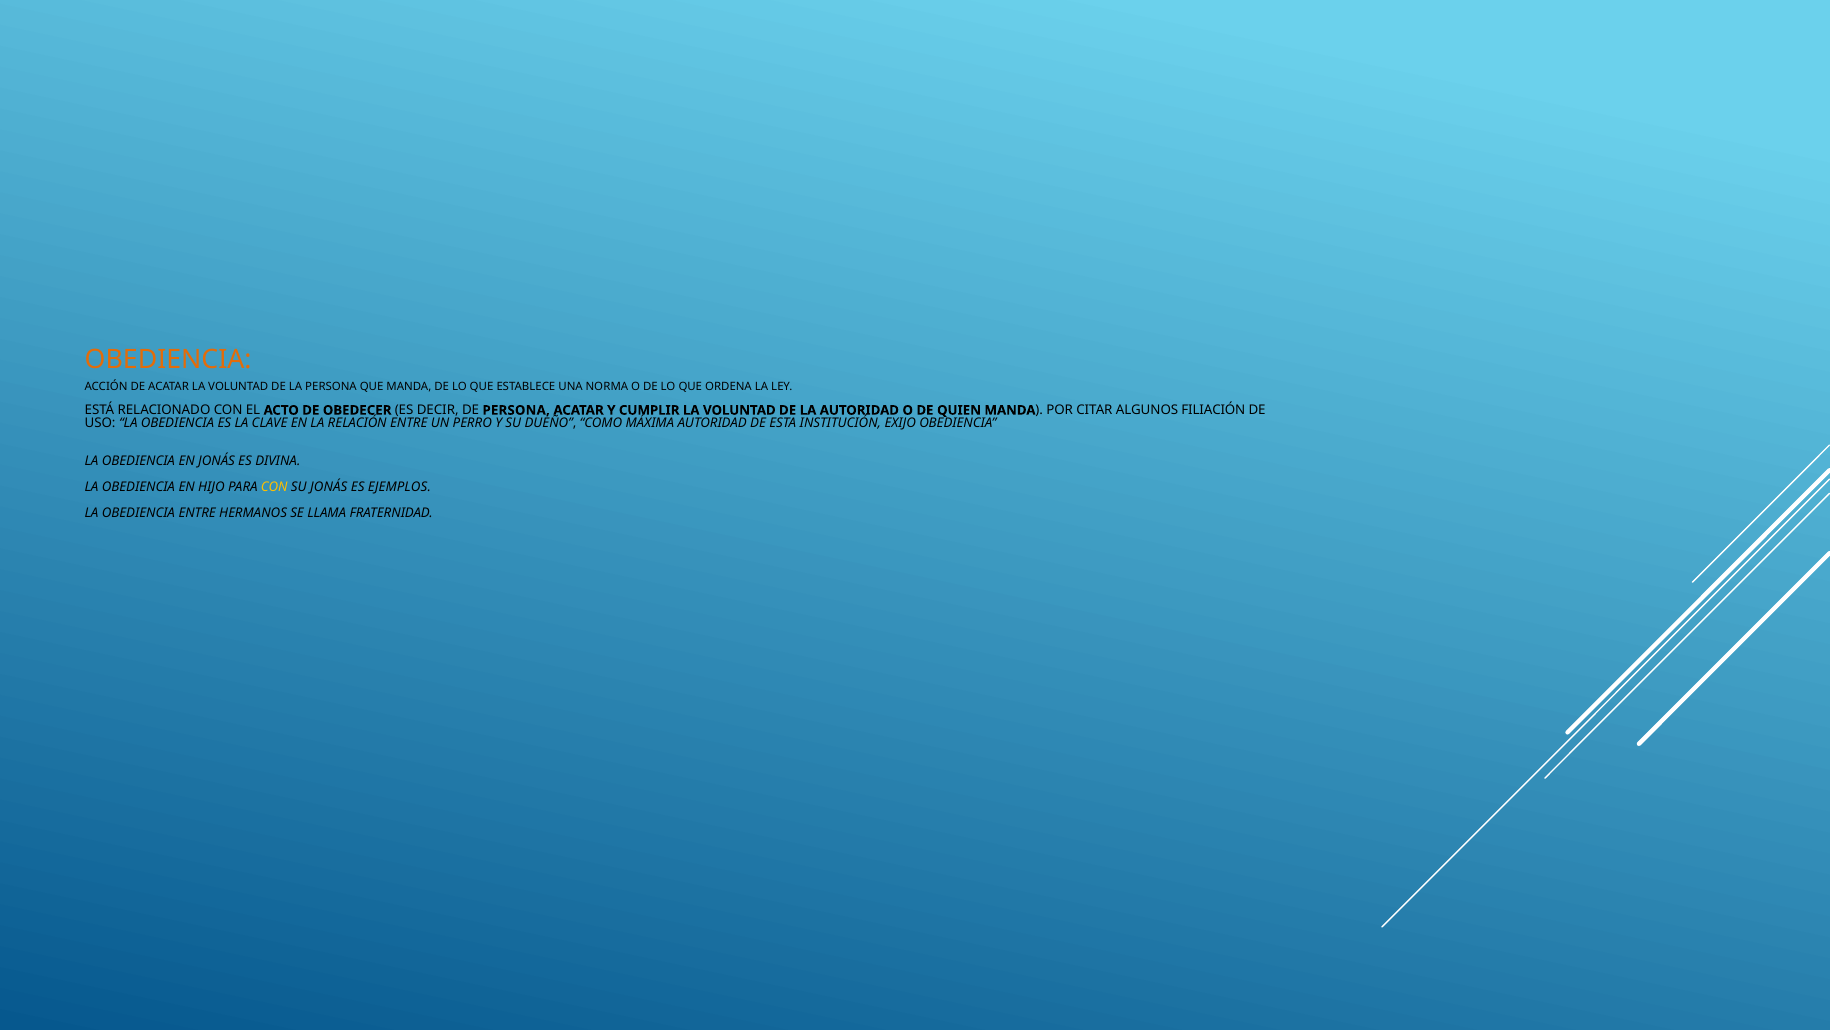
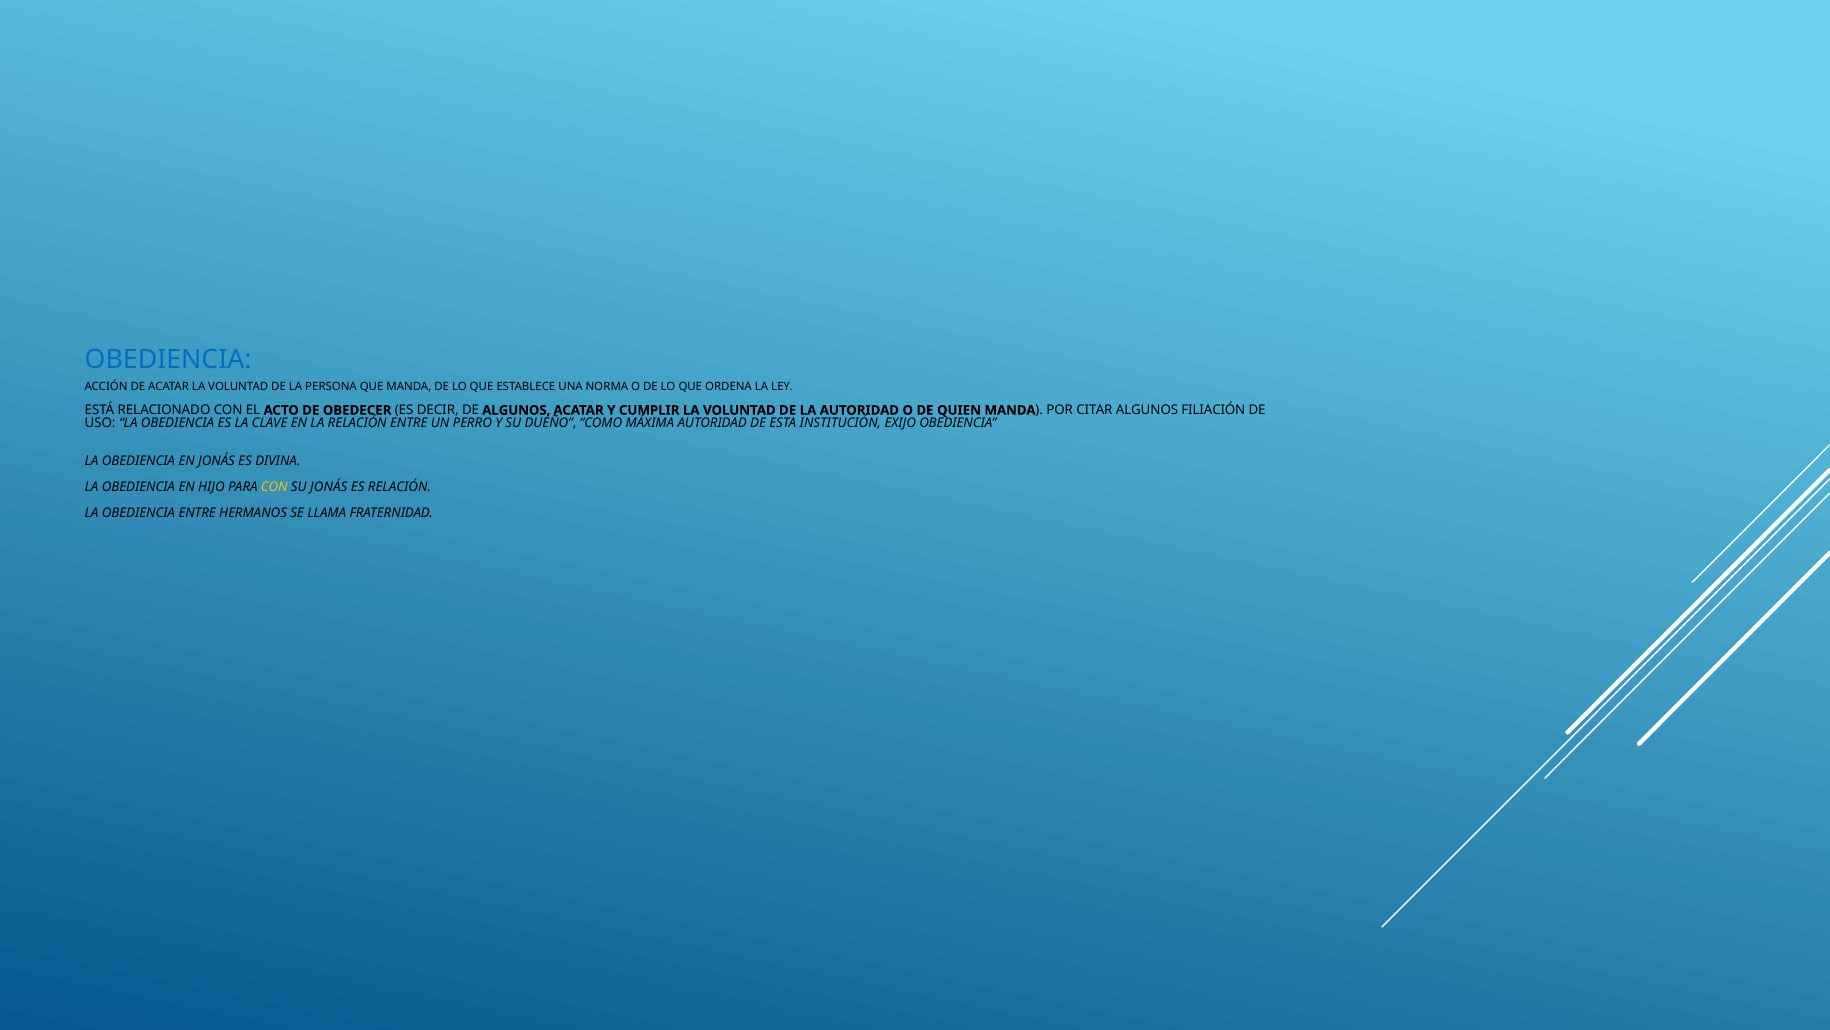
OBEDIENCIA at (168, 360) colour: orange -> blue
DE PERSONA: PERSONA -> ALGUNOS
ES EJEMPLOS: EJEMPLOS -> RELACIÓN
